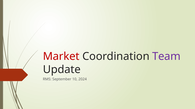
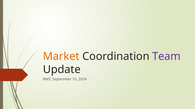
Market colour: red -> orange
